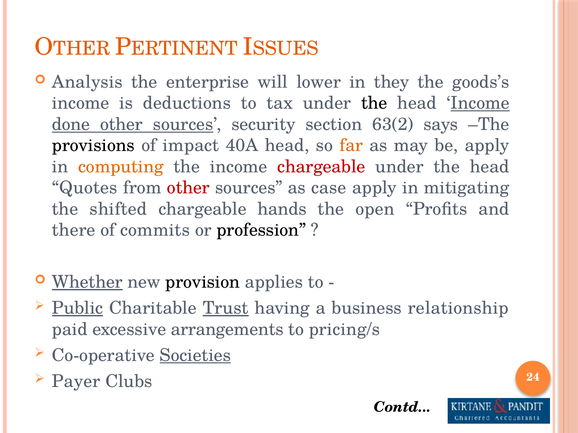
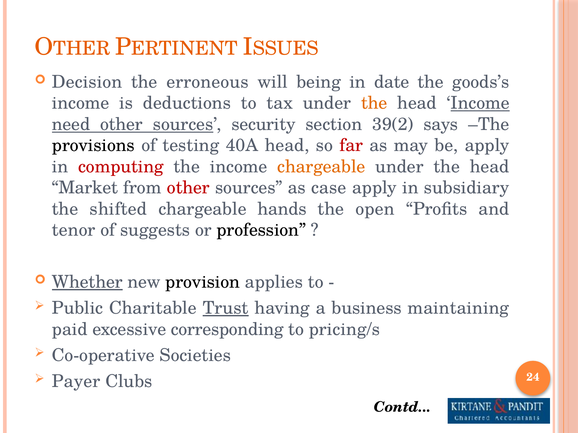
Analysis: Analysis -> Decision
enterprise: enterprise -> erroneous
lower: lower -> being
they: they -> date
the at (374, 103) colour: black -> orange
done: done -> need
63(2: 63(2 -> 39(2
impact: impact -> testing
far colour: orange -> red
computing colour: orange -> red
chargeable at (321, 167) colour: red -> orange
Quotes: Quotes -> Market
mitigating: mitigating -> subsidiary
there: there -> tenor
commits: commits -> suggests
Public underline: present -> none
relationship: relationship -> maintaining
arrangements: arrangements -> corresponding
Societies underline: present -> none
